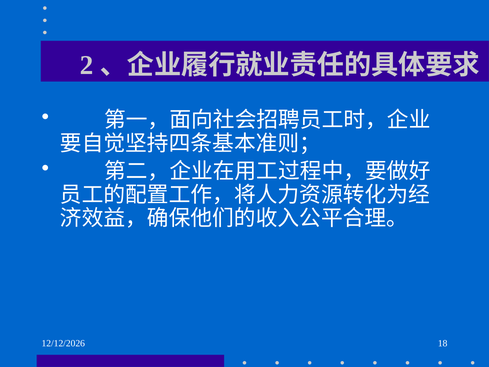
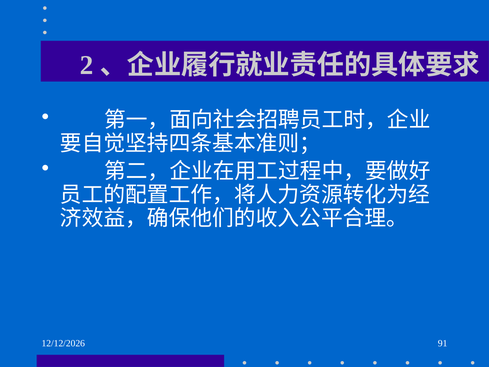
18: 18 -> 91
